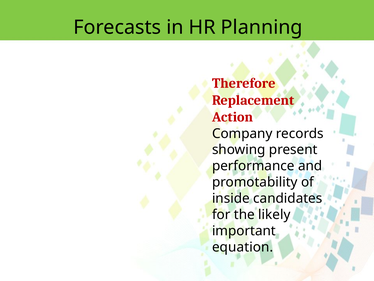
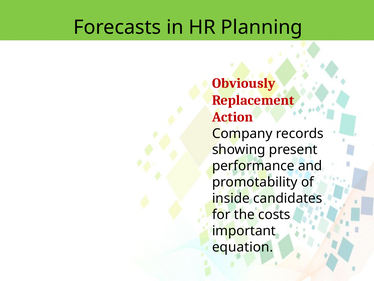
Therefore: Therefore -> Obviously
likely: likely -> costs
